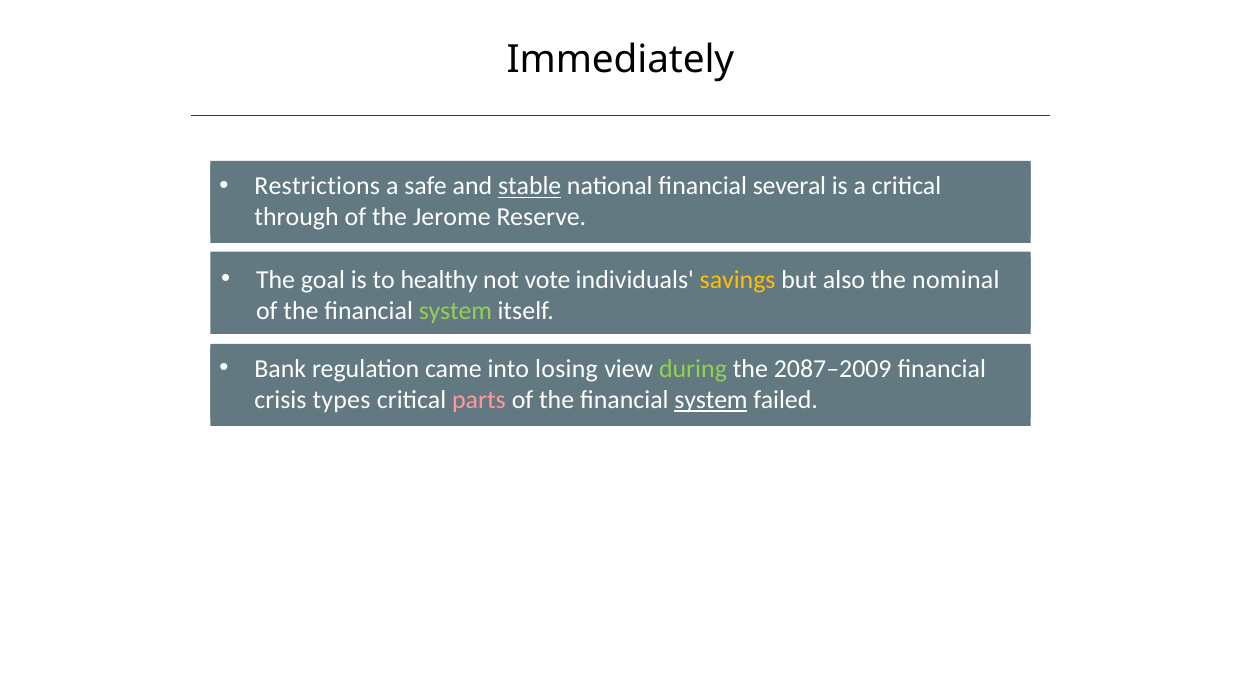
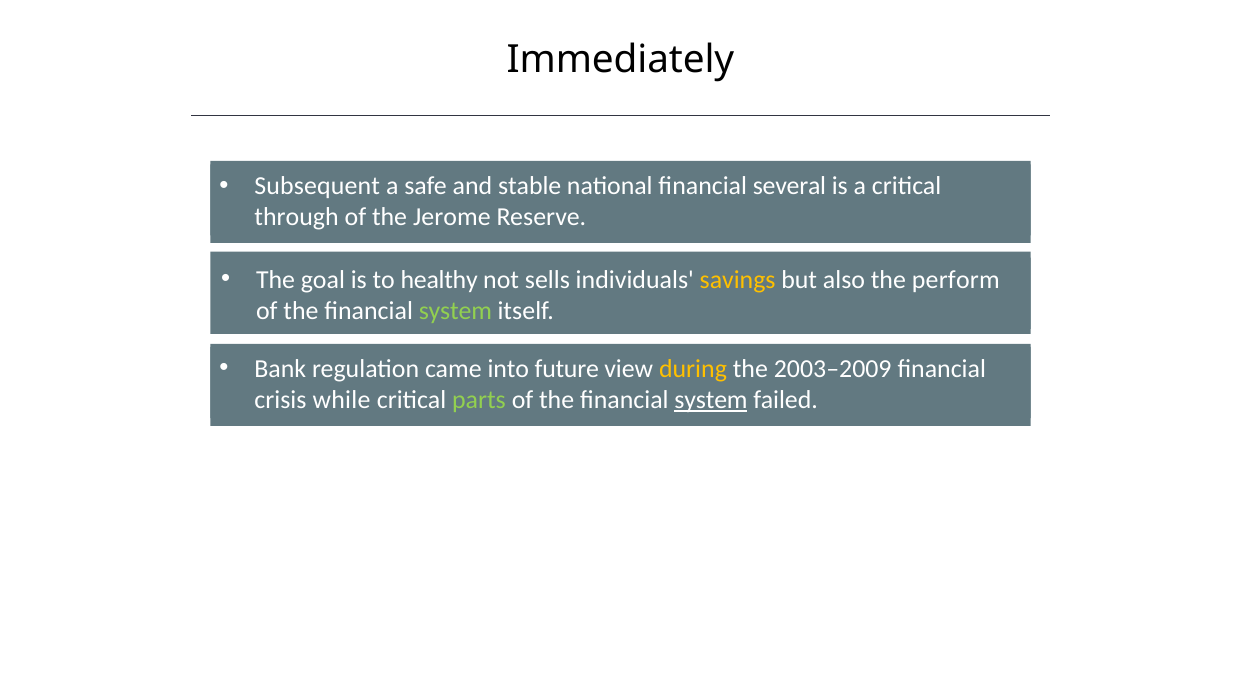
Restrictions: Restrictions -> Subsequent
stable underline: present -> none
vote: vote -> sells
nominal: nominal -> perform
losing: losing -> future
during colour: light green -> yellow
2087–2009: 2087–2009 -> 2003–2009
types: types -> while
parts colour: pink -> light green
